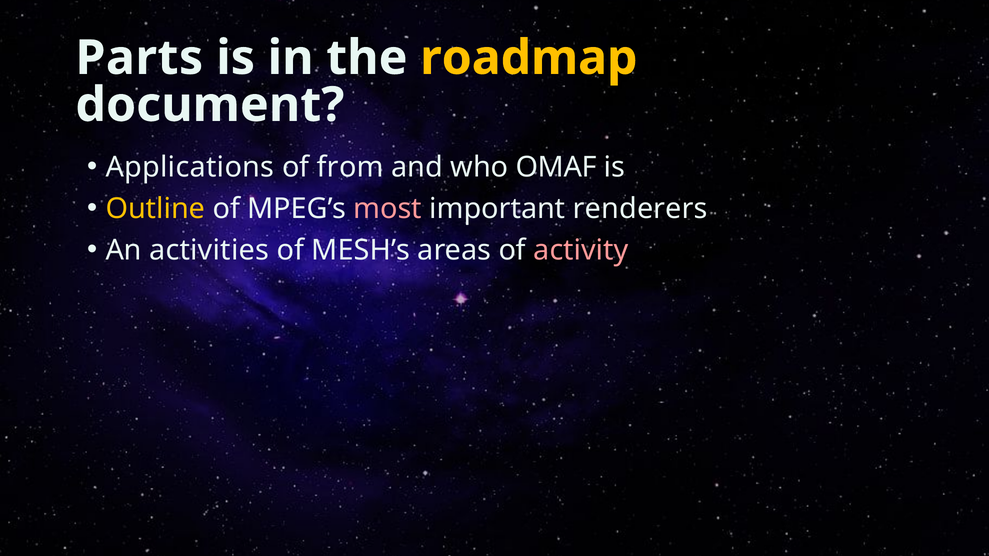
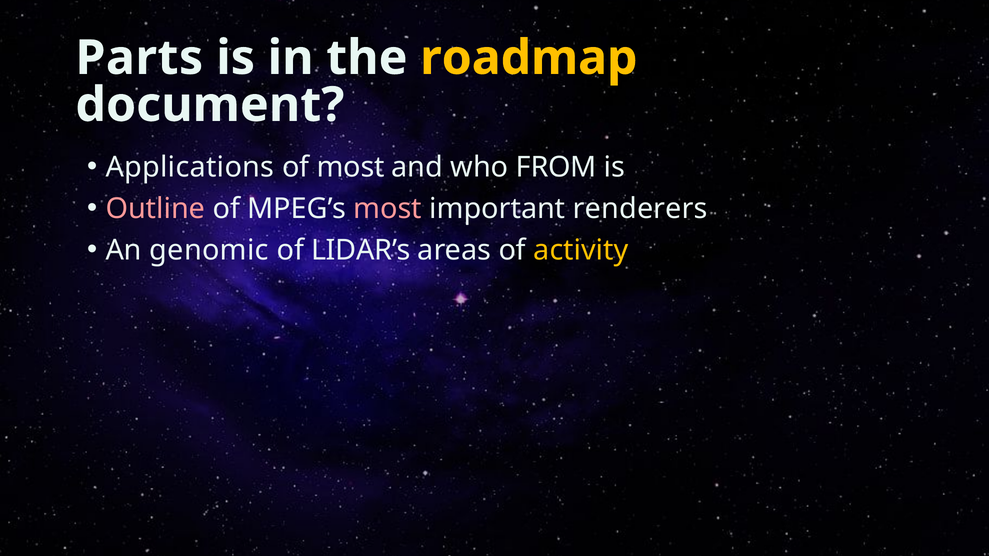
of from: from -> most
OMAF: OMAF -> FROM
Outline colour: yellow -> pink
activities: activities -> genomic
MESH’s: MESH’s -> LIDAR’s
activity colour: pink -> yellow
